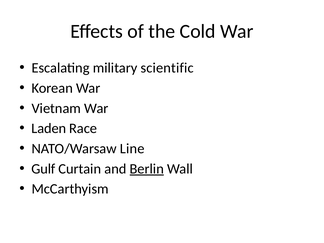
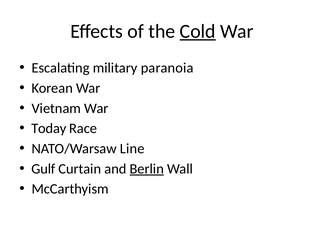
Cold underline: none -> present
scientific: scientific -> paranoia
Laden: Laden -> Today
